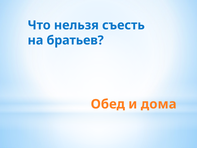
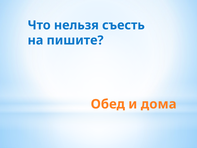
братьев: братьев -> пишите
